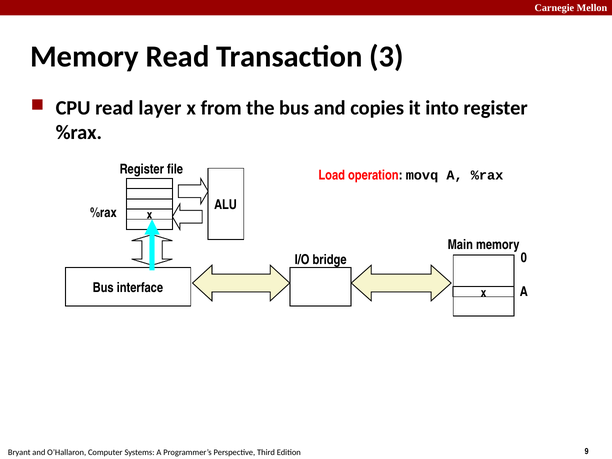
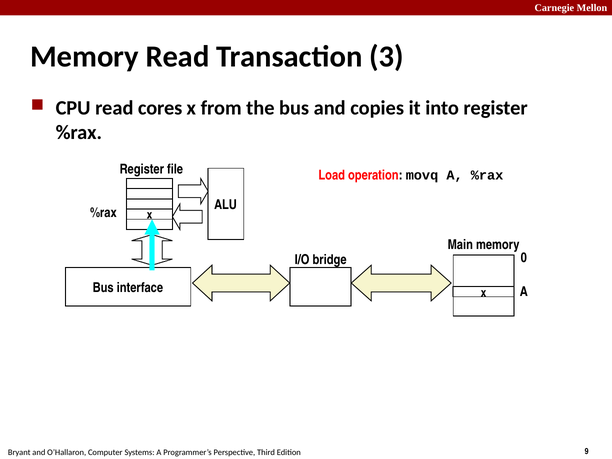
layer: layer -> cores
